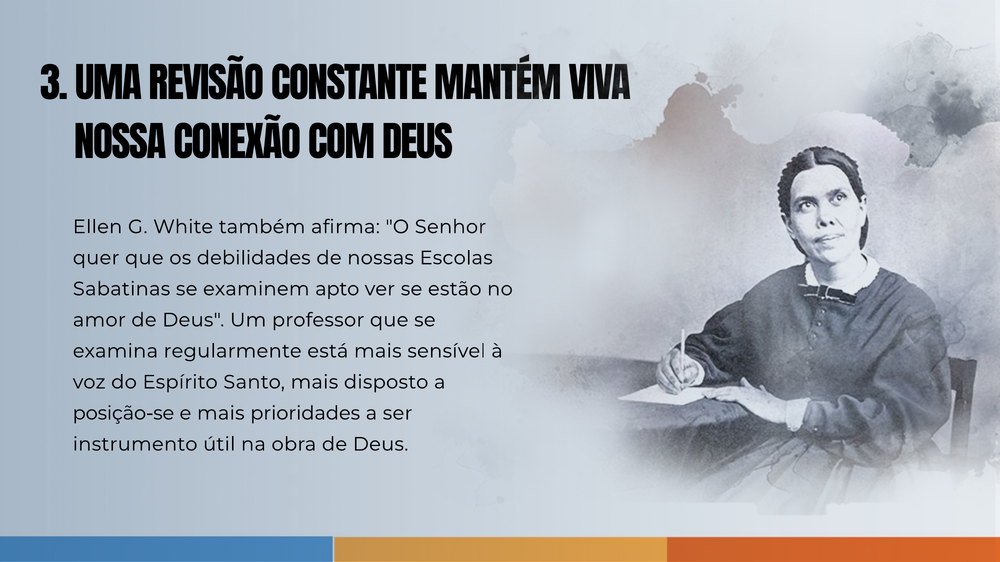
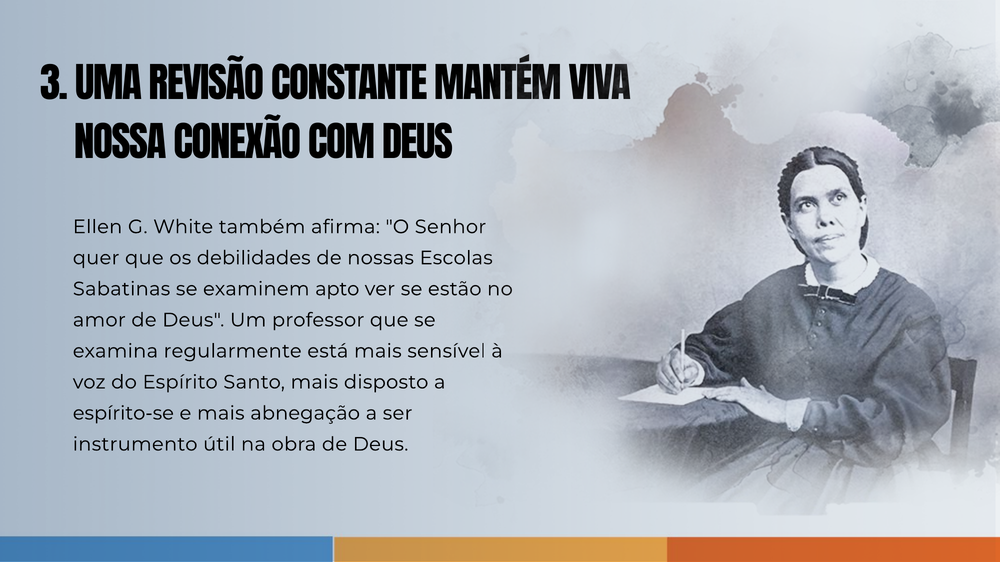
posição-se: posição-se -> espírito-se
prioridades: prioridades -> abnegação
